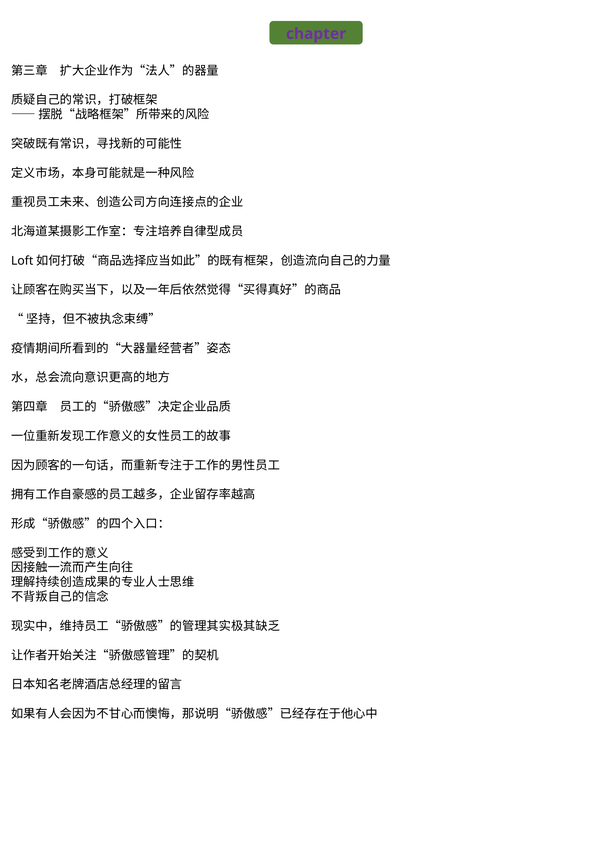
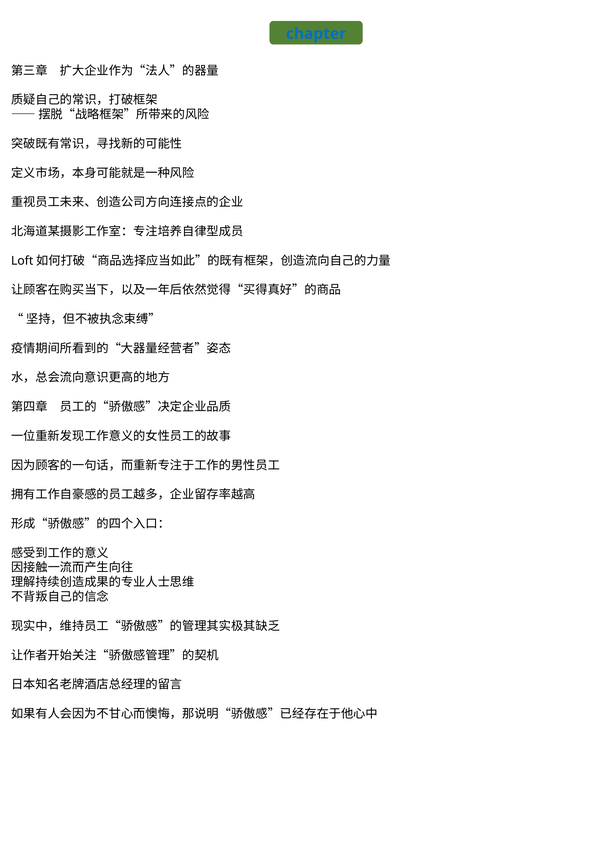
chapter colour: purple -> blue
